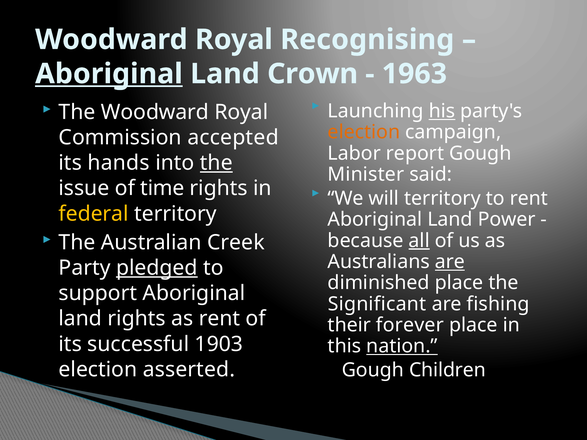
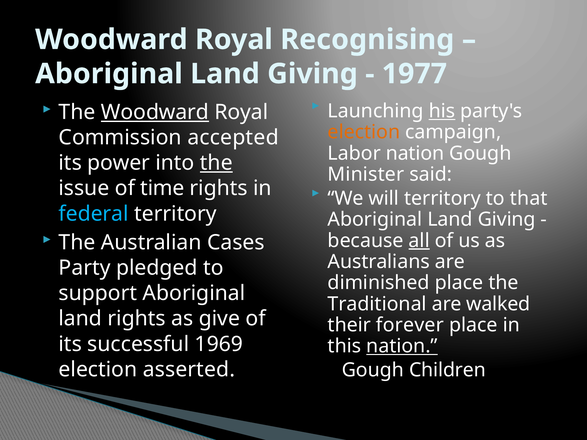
Aboriginal at (109, 74) underline: present -> none
Crown at (313, 74): Crown -> Giving
1963: 1963 -> 1977
Woodward at (155, 112) underline: none -> present
Labor report: report -> nation
hands: hands -> power
to rent: rent -> that
federal colour: yellow -> light blue
Power at (507, 220): Power -> Giving
Creek: Creek -> Cases
are at (450, 262) underline: present -> none
pledged underline: present -> none
Significant: Significant -> Traditional
fishing: fishing -> walked
as rent: rent -> give
1903: 1903 -> 1969
